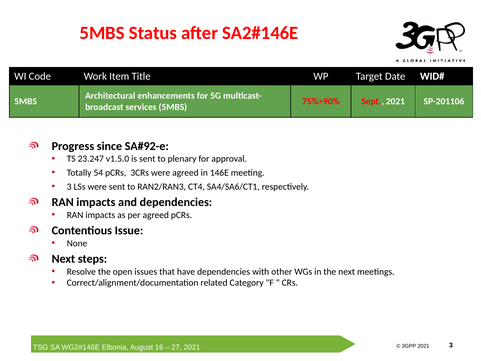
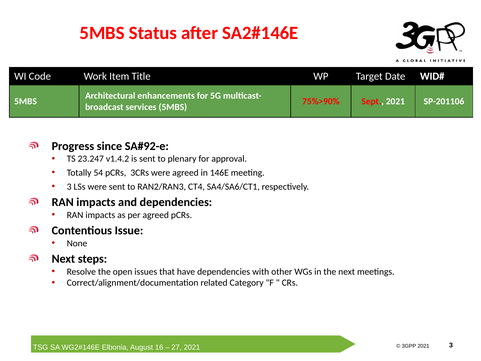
v1.5.0: v1.5.0 -> v1.4.2
